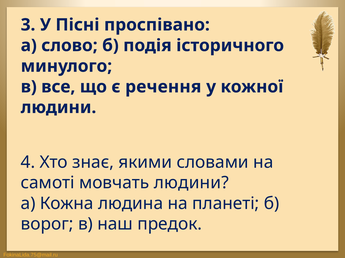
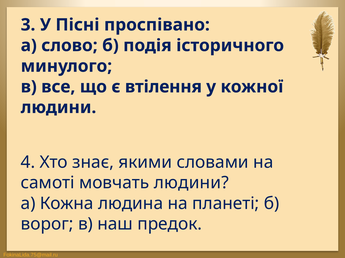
речення: речення -> втілення
